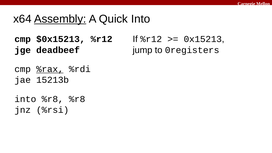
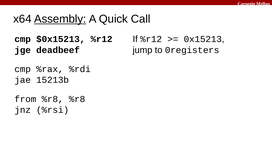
Quick Into: Into -> Call
%rax underline: present -> none
into at (25, 99): into -> from
